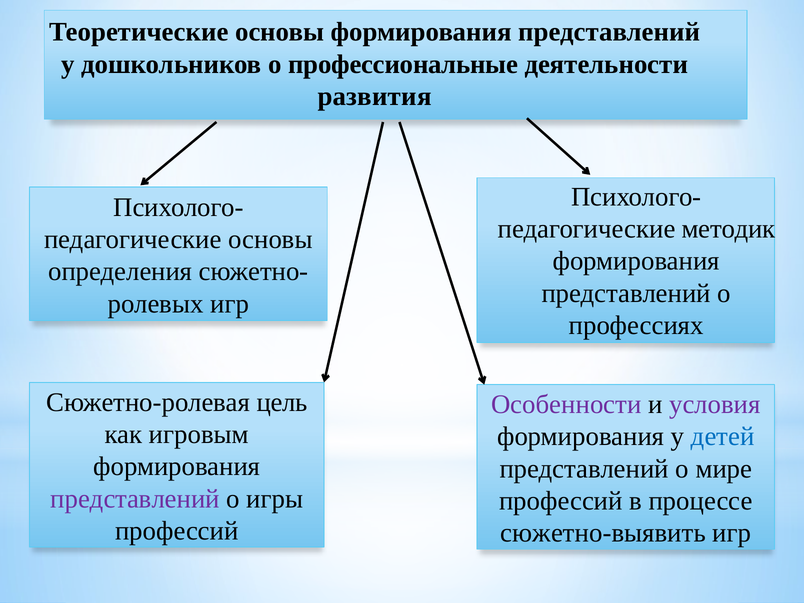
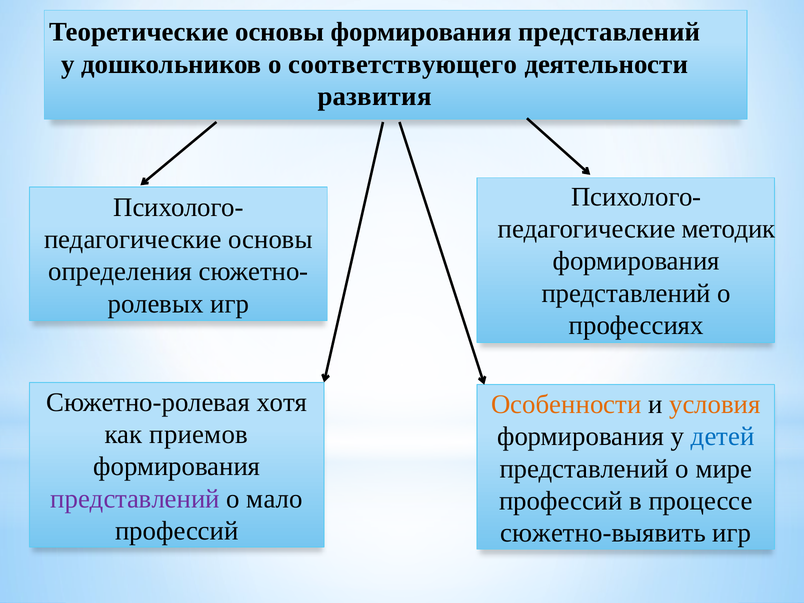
профессиональные: профессиональные -> соответствующего
цель: цель -> хотя
Особенности colour: purple -> orange
условия colour: purple -> orange
игровым: игровым -> приемов
игры: игры -> мало
